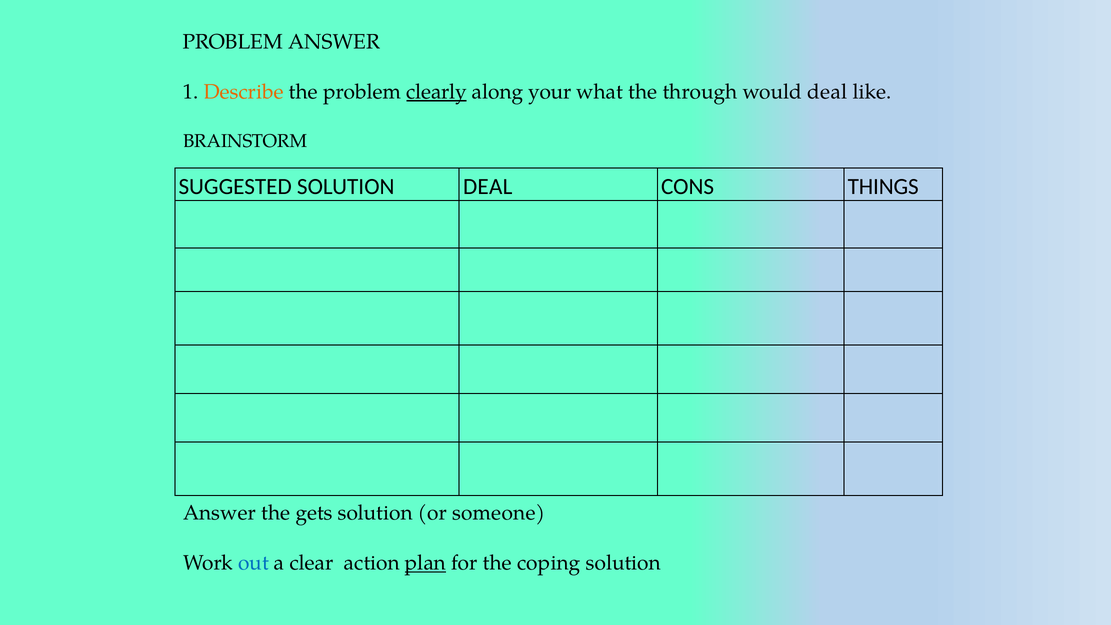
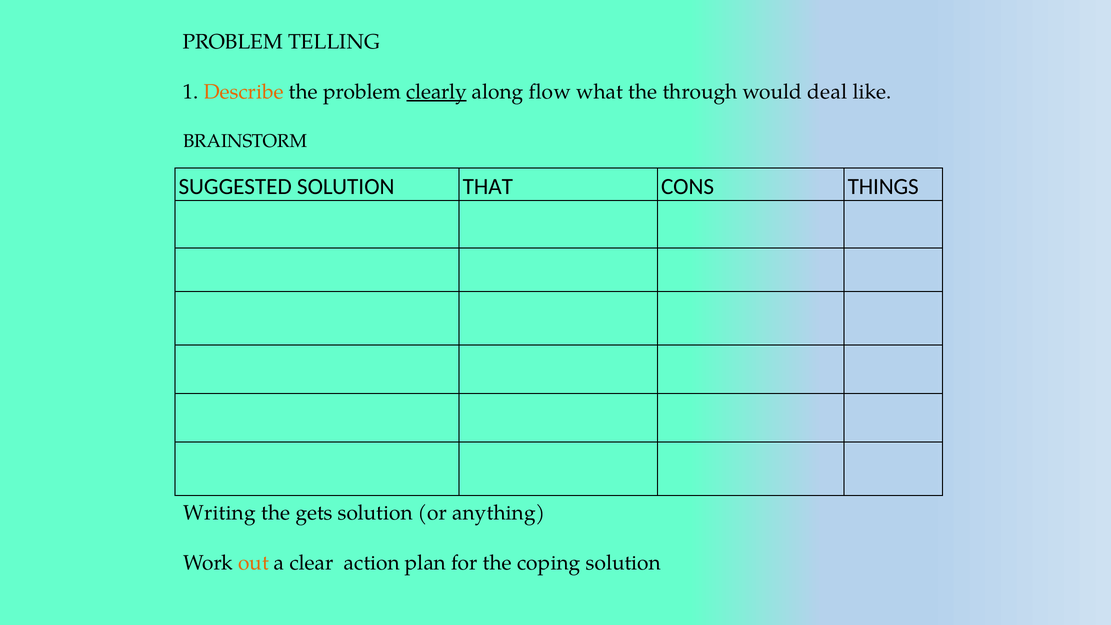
PROBLEM ANSWER: ANSWER -> TELLING
your: your -> flow
SOLUTION DEAL: DEAL -> THAT
Answer at (220, 513): Answer -> Writing
someone: someone -> anything
out colour: blue -> orange
plan underline: present -> none
